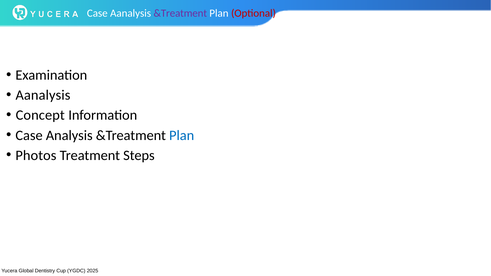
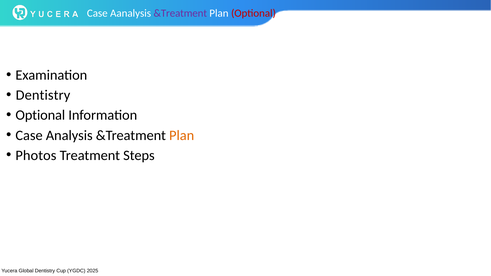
Aanalysis at (43, 95): Aanalysis -> Dentistry
Concept at (40, 115): Concept -> Optional
Plan at (182, 135) colour: blue -> orange
